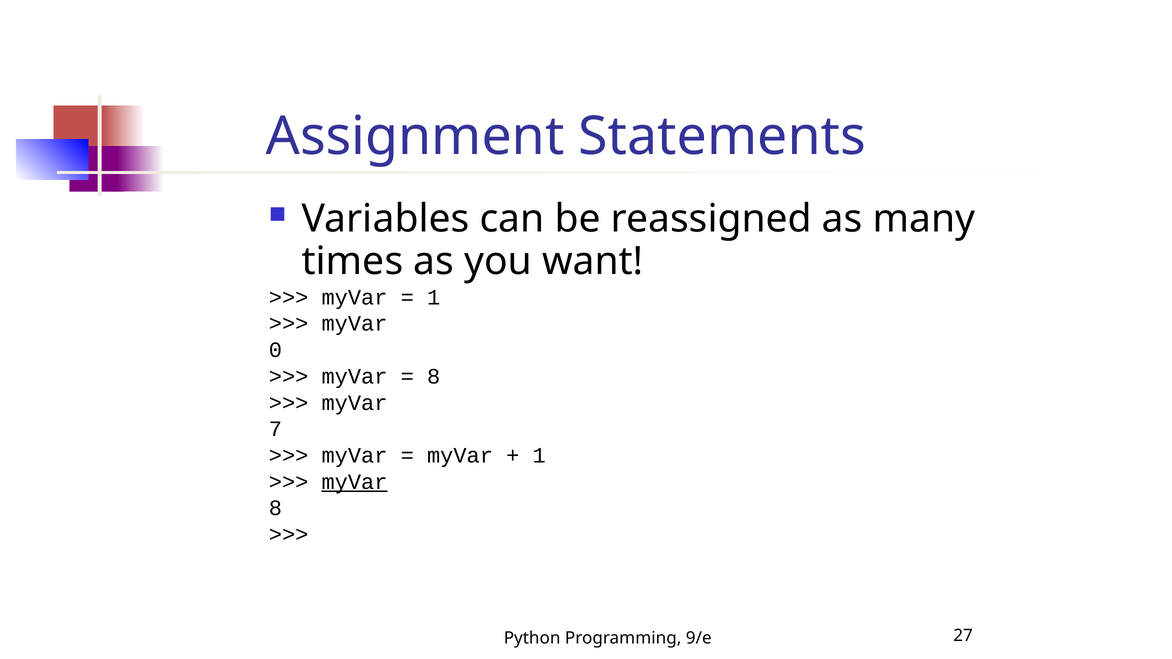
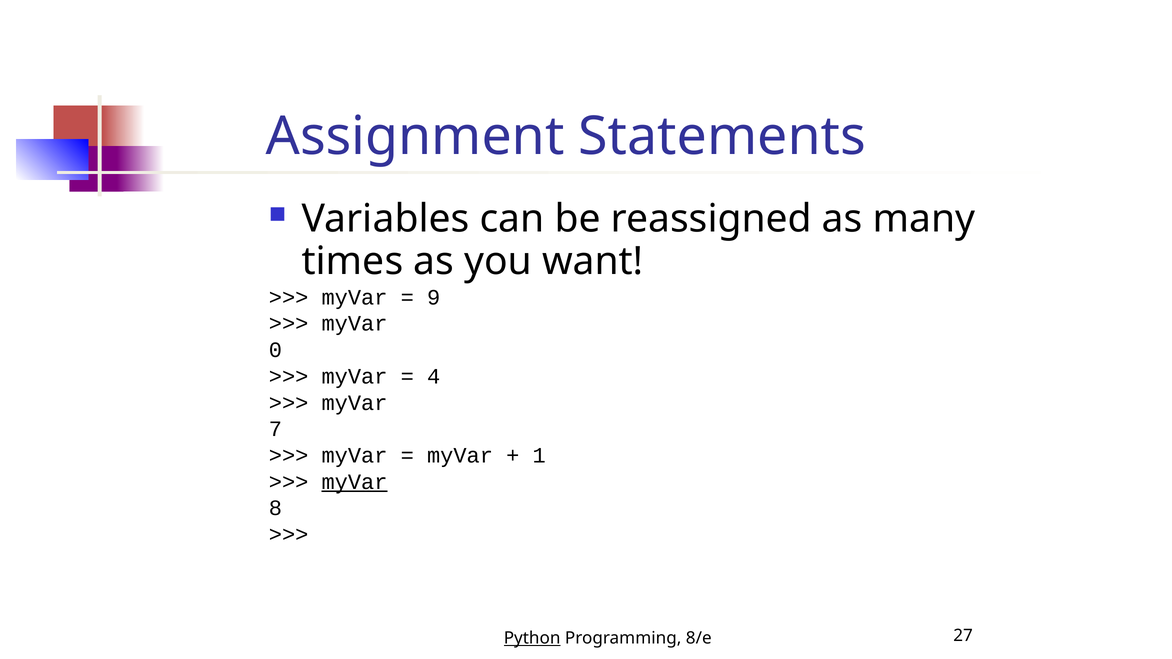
1 at (434, 297): 1 -> 9
8 at (434, 377): 8 -> 4
Python underline: none -> present
9/e: 9/e -> 8/e
